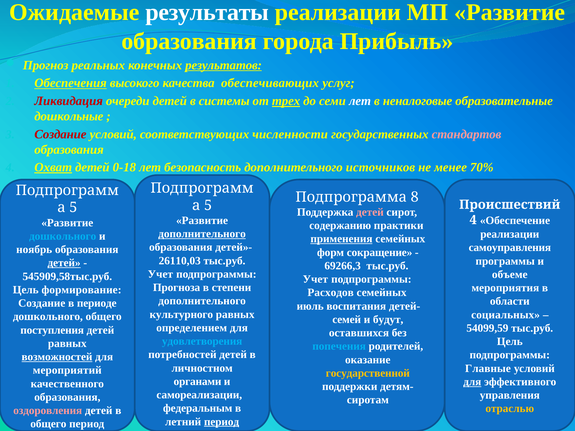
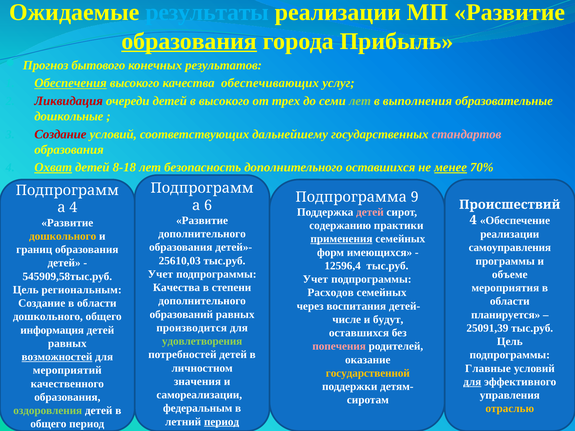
результаты colour: white -> light blue
образования at (189, 41) underline: none -> present
реальных: реальных -> бытового
результатов underline: present -> none
в системы: системы -> высокого
трех underline: present -> none
лет at (360, 101) colour: white -> light green
неналоговые: неналоговые -> выполнения
численности: численности -> дальнейшему
0-18: 0-18 -> 8-18
дополнительного источников: источников -> оставшихся
менее underline: none -> present
8: 8 -> 9
5 at (208, 205): 5 -> 6
5 at (73, 208): 5 -> 4
дополнительного at (202, 234) underline: present -> none
дошкольного at (63, 236) colour: light blue -> yellow
ноябрь: ноябрь -> границ
сокращение: сокращение -> имеющихся
26110,03: 26110,03 -> 25610,03
детей at (64, 263) underline: present -> none
69266,3: 69266,3 -> 12596,4
Прогноза at (177, 288): Прогноза -> Качества
формирование: формирование -> региональным
Создание в периоде: периоде -> области
июль: июль -> через
культурного: культурного -> образований
социальных: социальных -> планируется
семей: семей -> числе
определением: определением -> производится
54099,59: 54099,59 -> 25091,39
поступления: поступления -> информация
удовлетворения colour: light blue -> light green
попечения colour: light blue -> pink
органами: органами -> значения
оздоровления colour: pink -> light green
